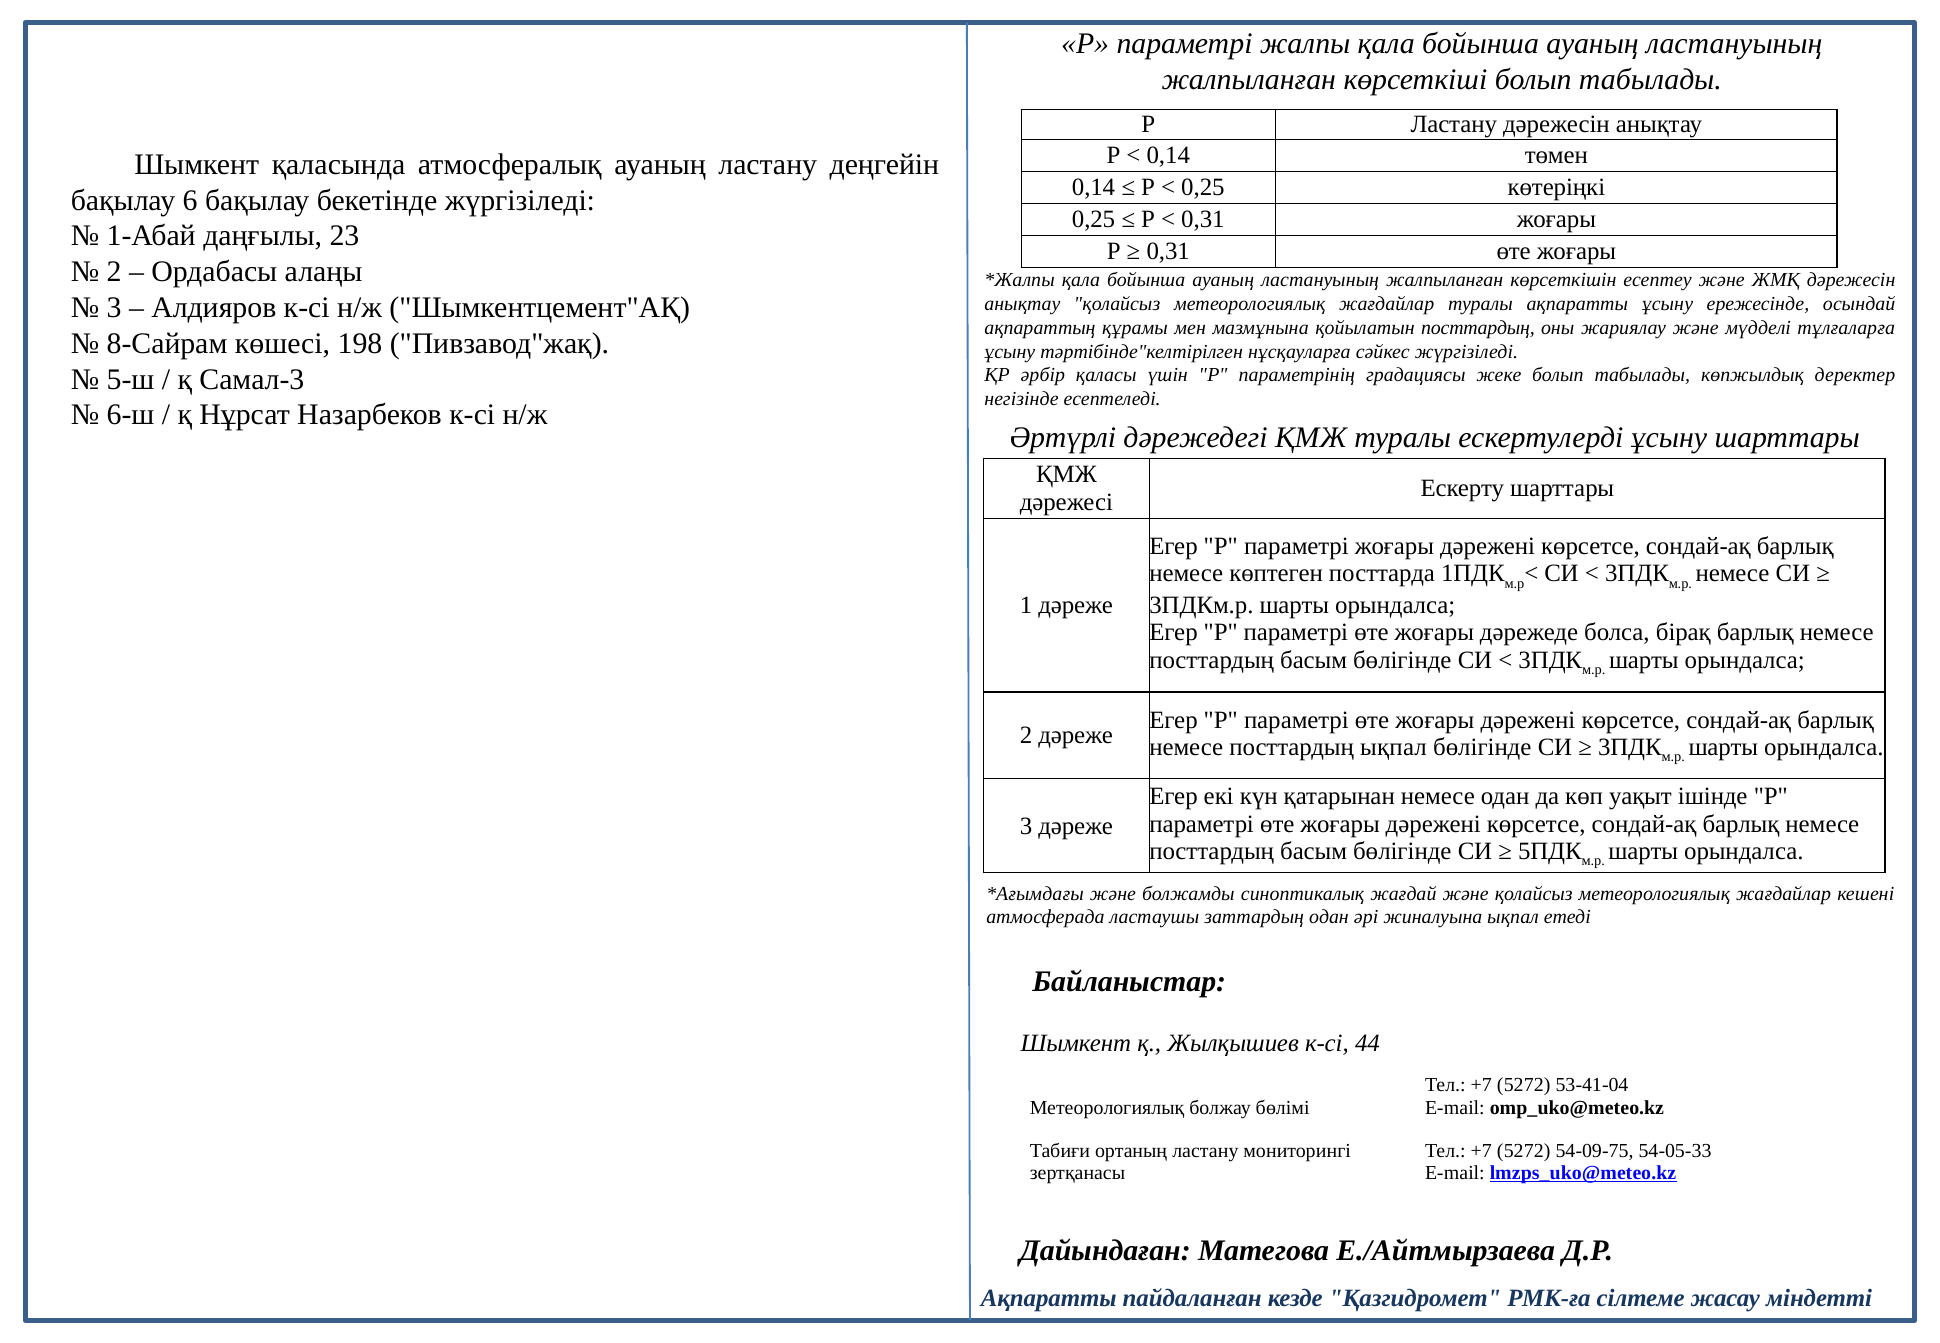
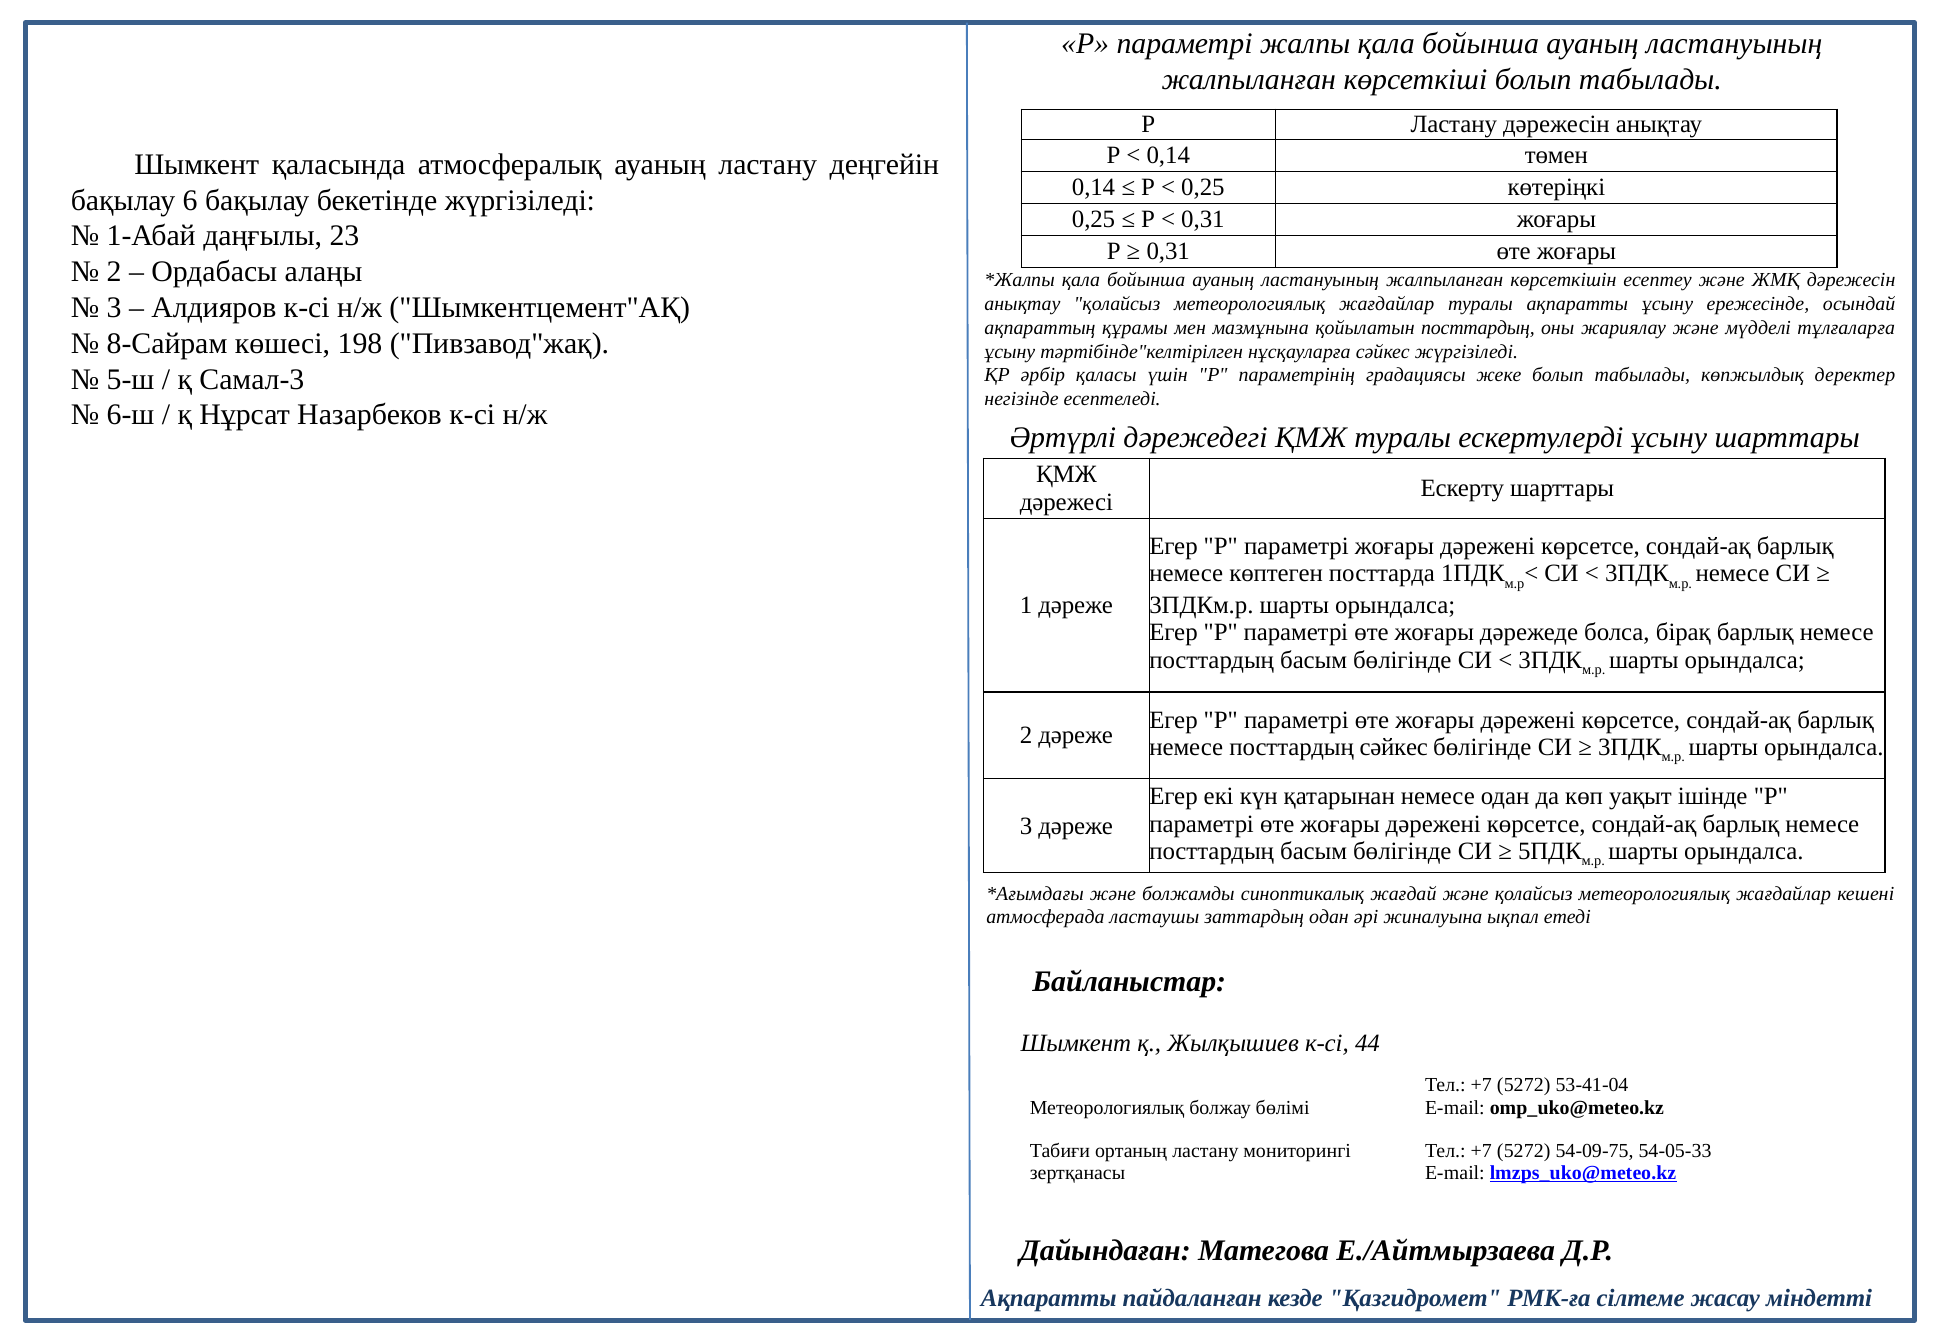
посттардың ықпал: ықпал -> сәйкес
